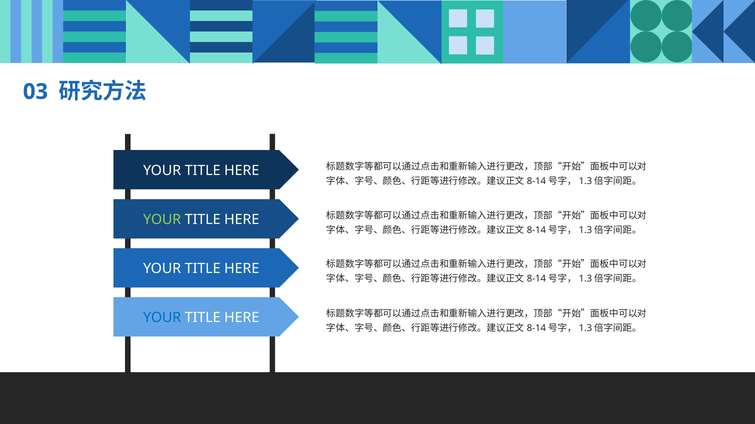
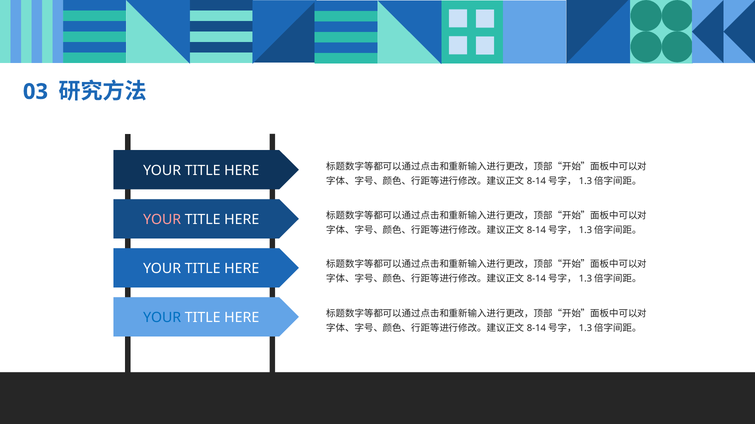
YOUR at (162, 220) colour: light green -> pink
